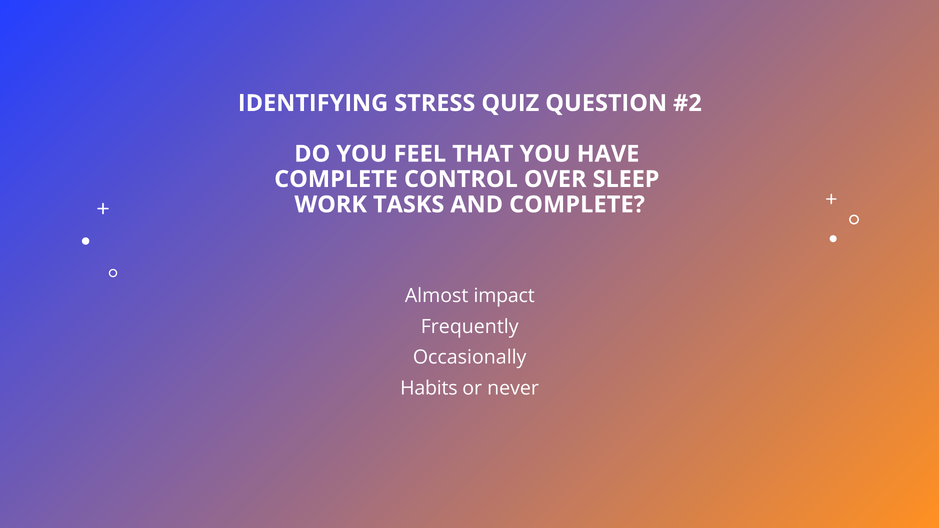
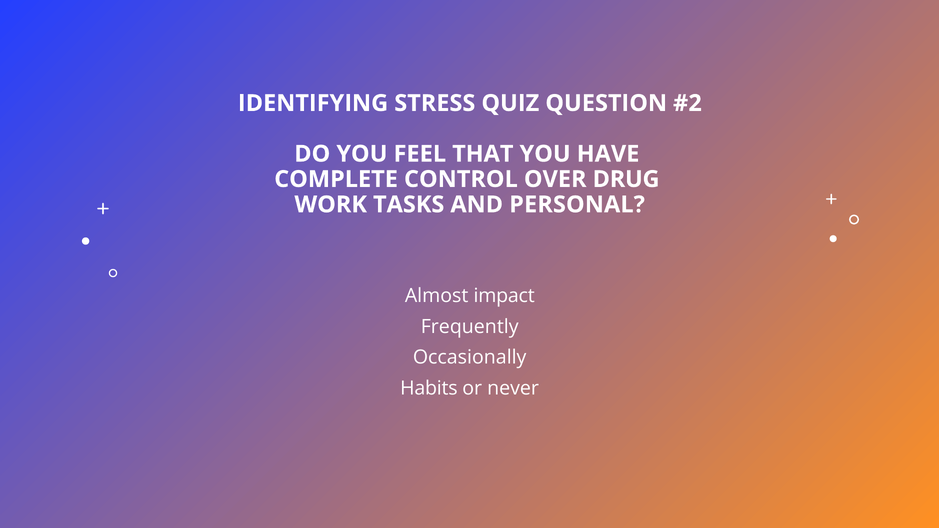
SLEEP: SLEEP -> DRUG
AND COMPLETE: COMPLETE -> PERSONAL
